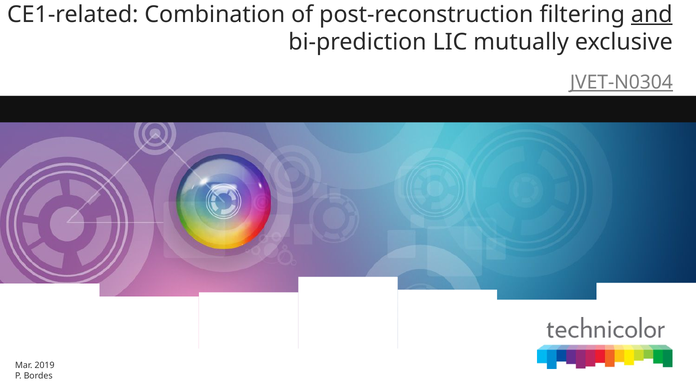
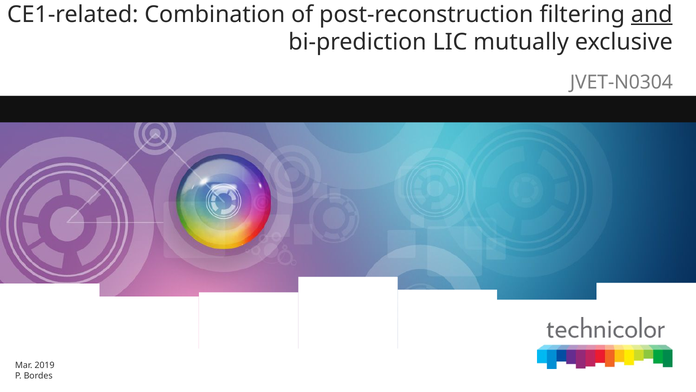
JVET-N0304 underline: present -> none
